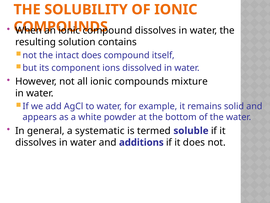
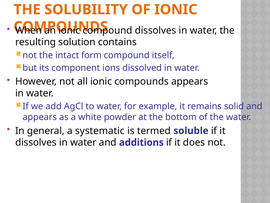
intact does: does -> form
compounds mixture: mixture -> appears
